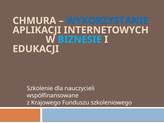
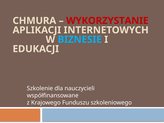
WYKORZYSTANIE colour: blue -> red
